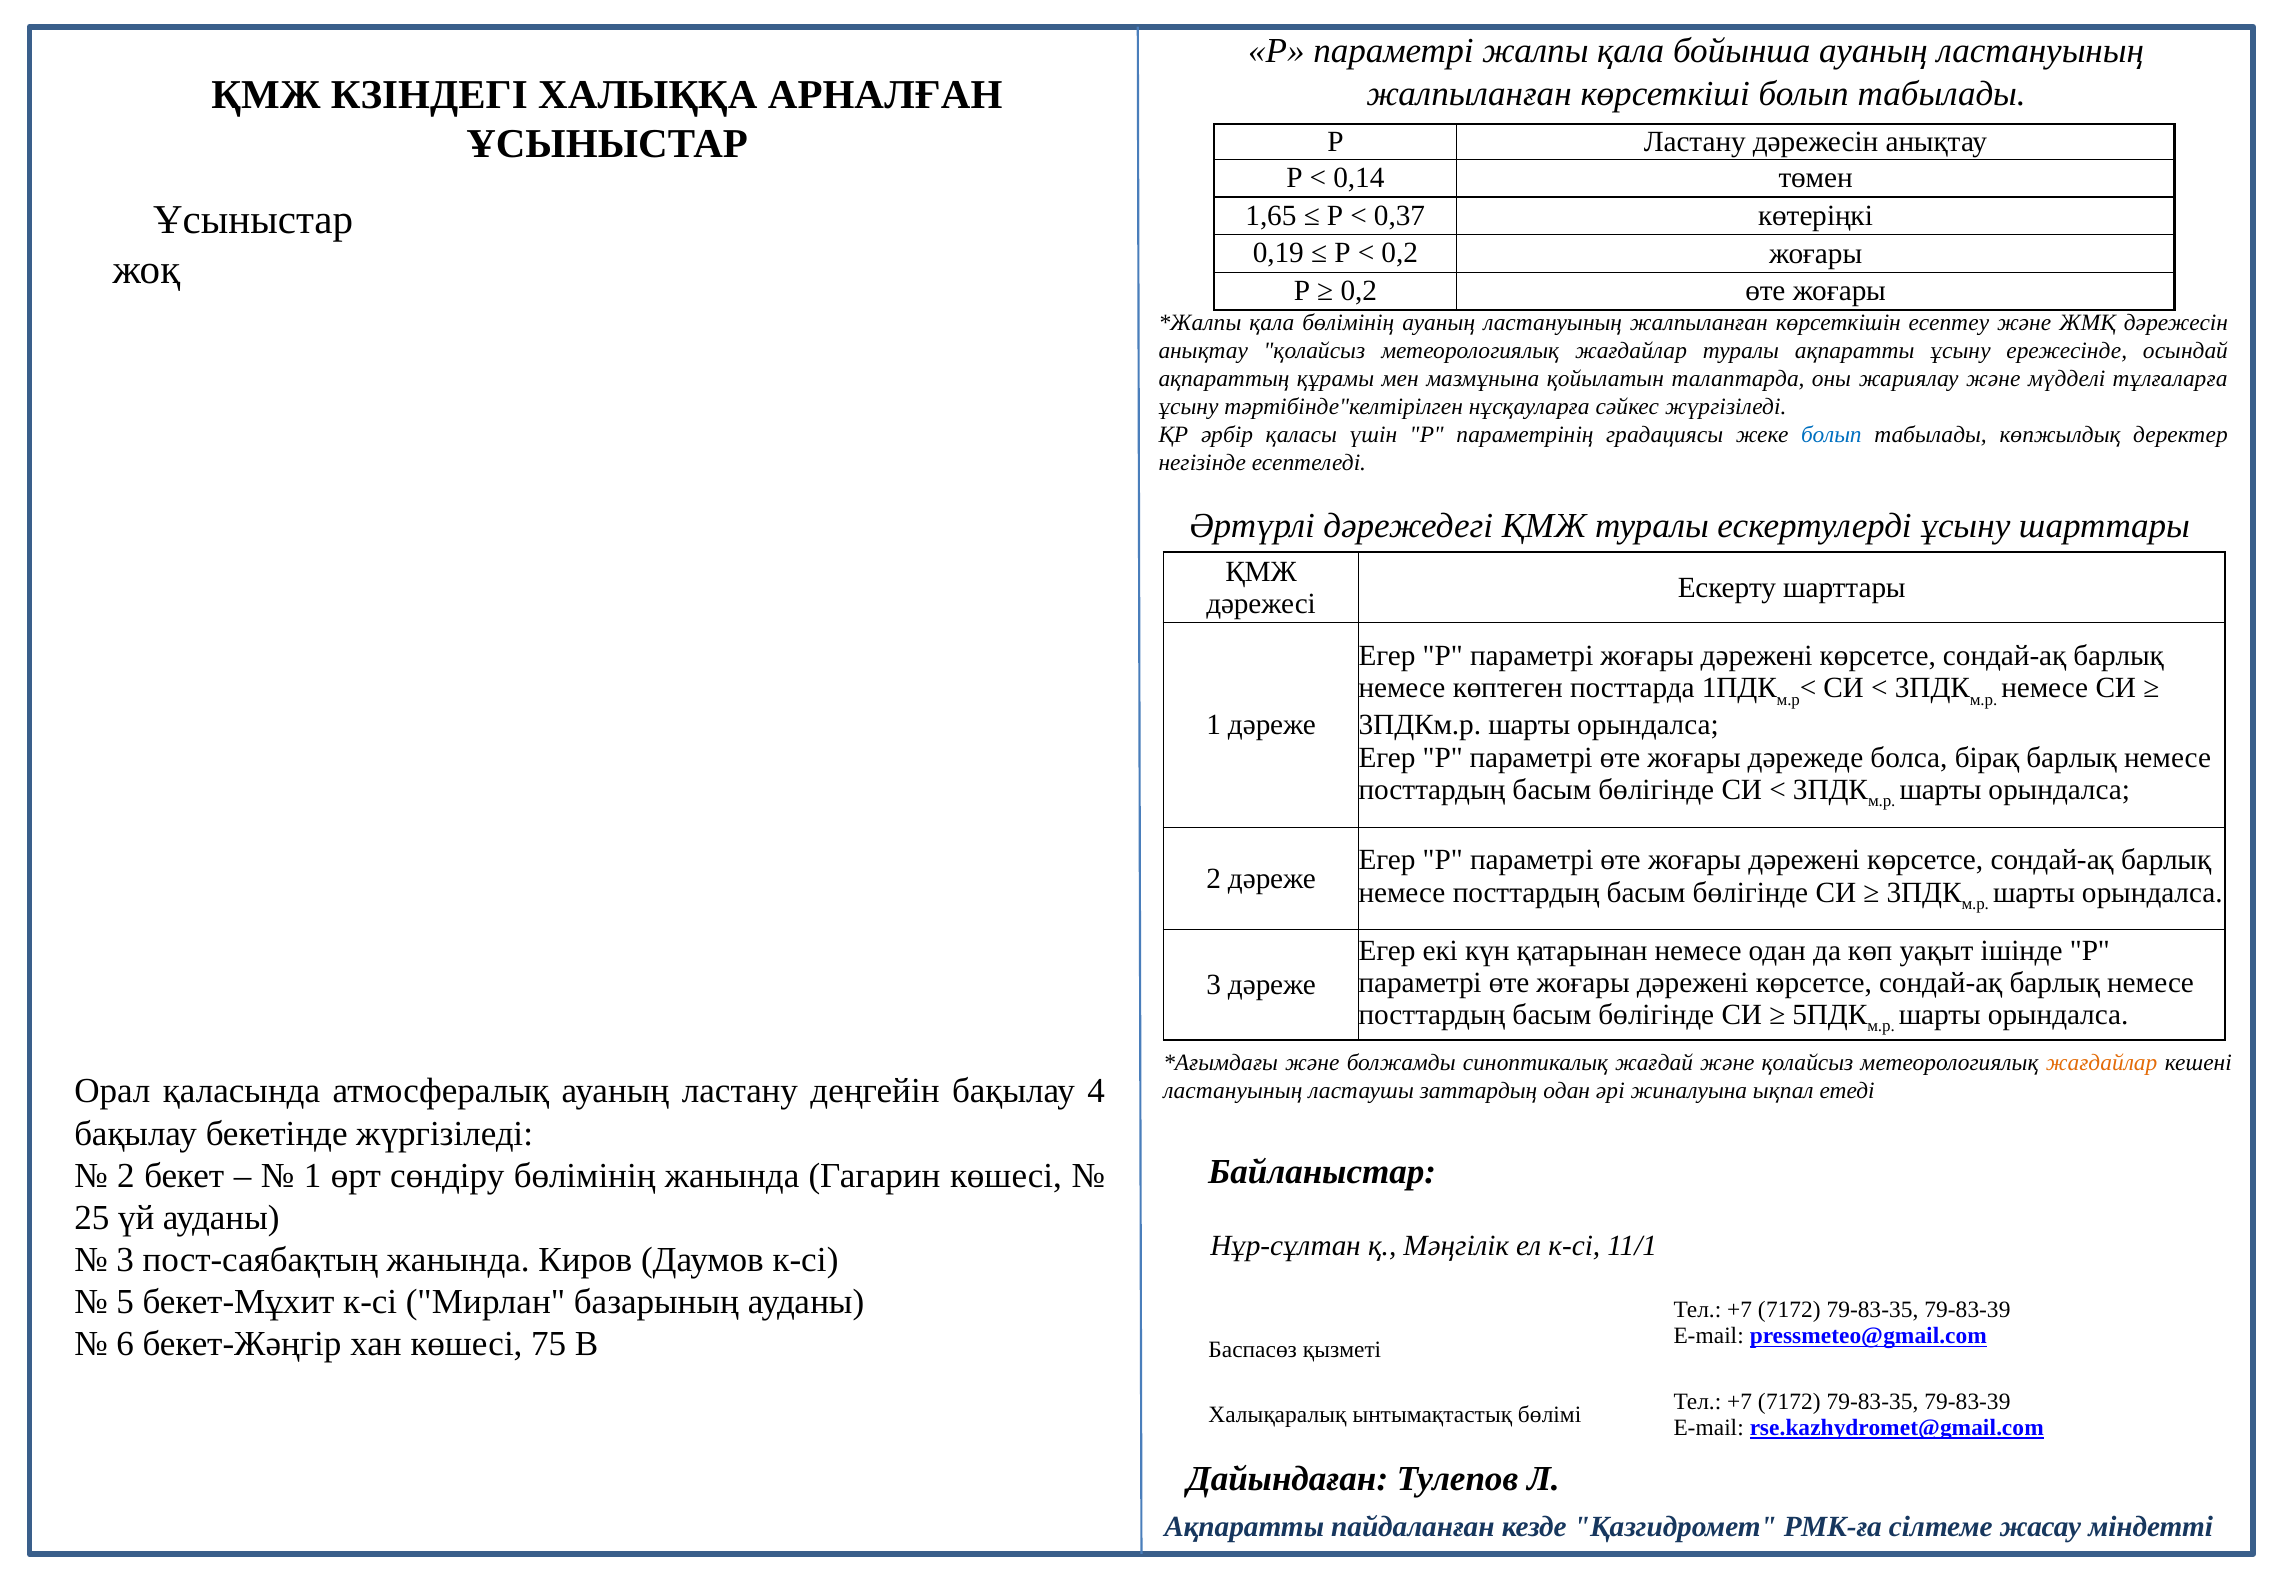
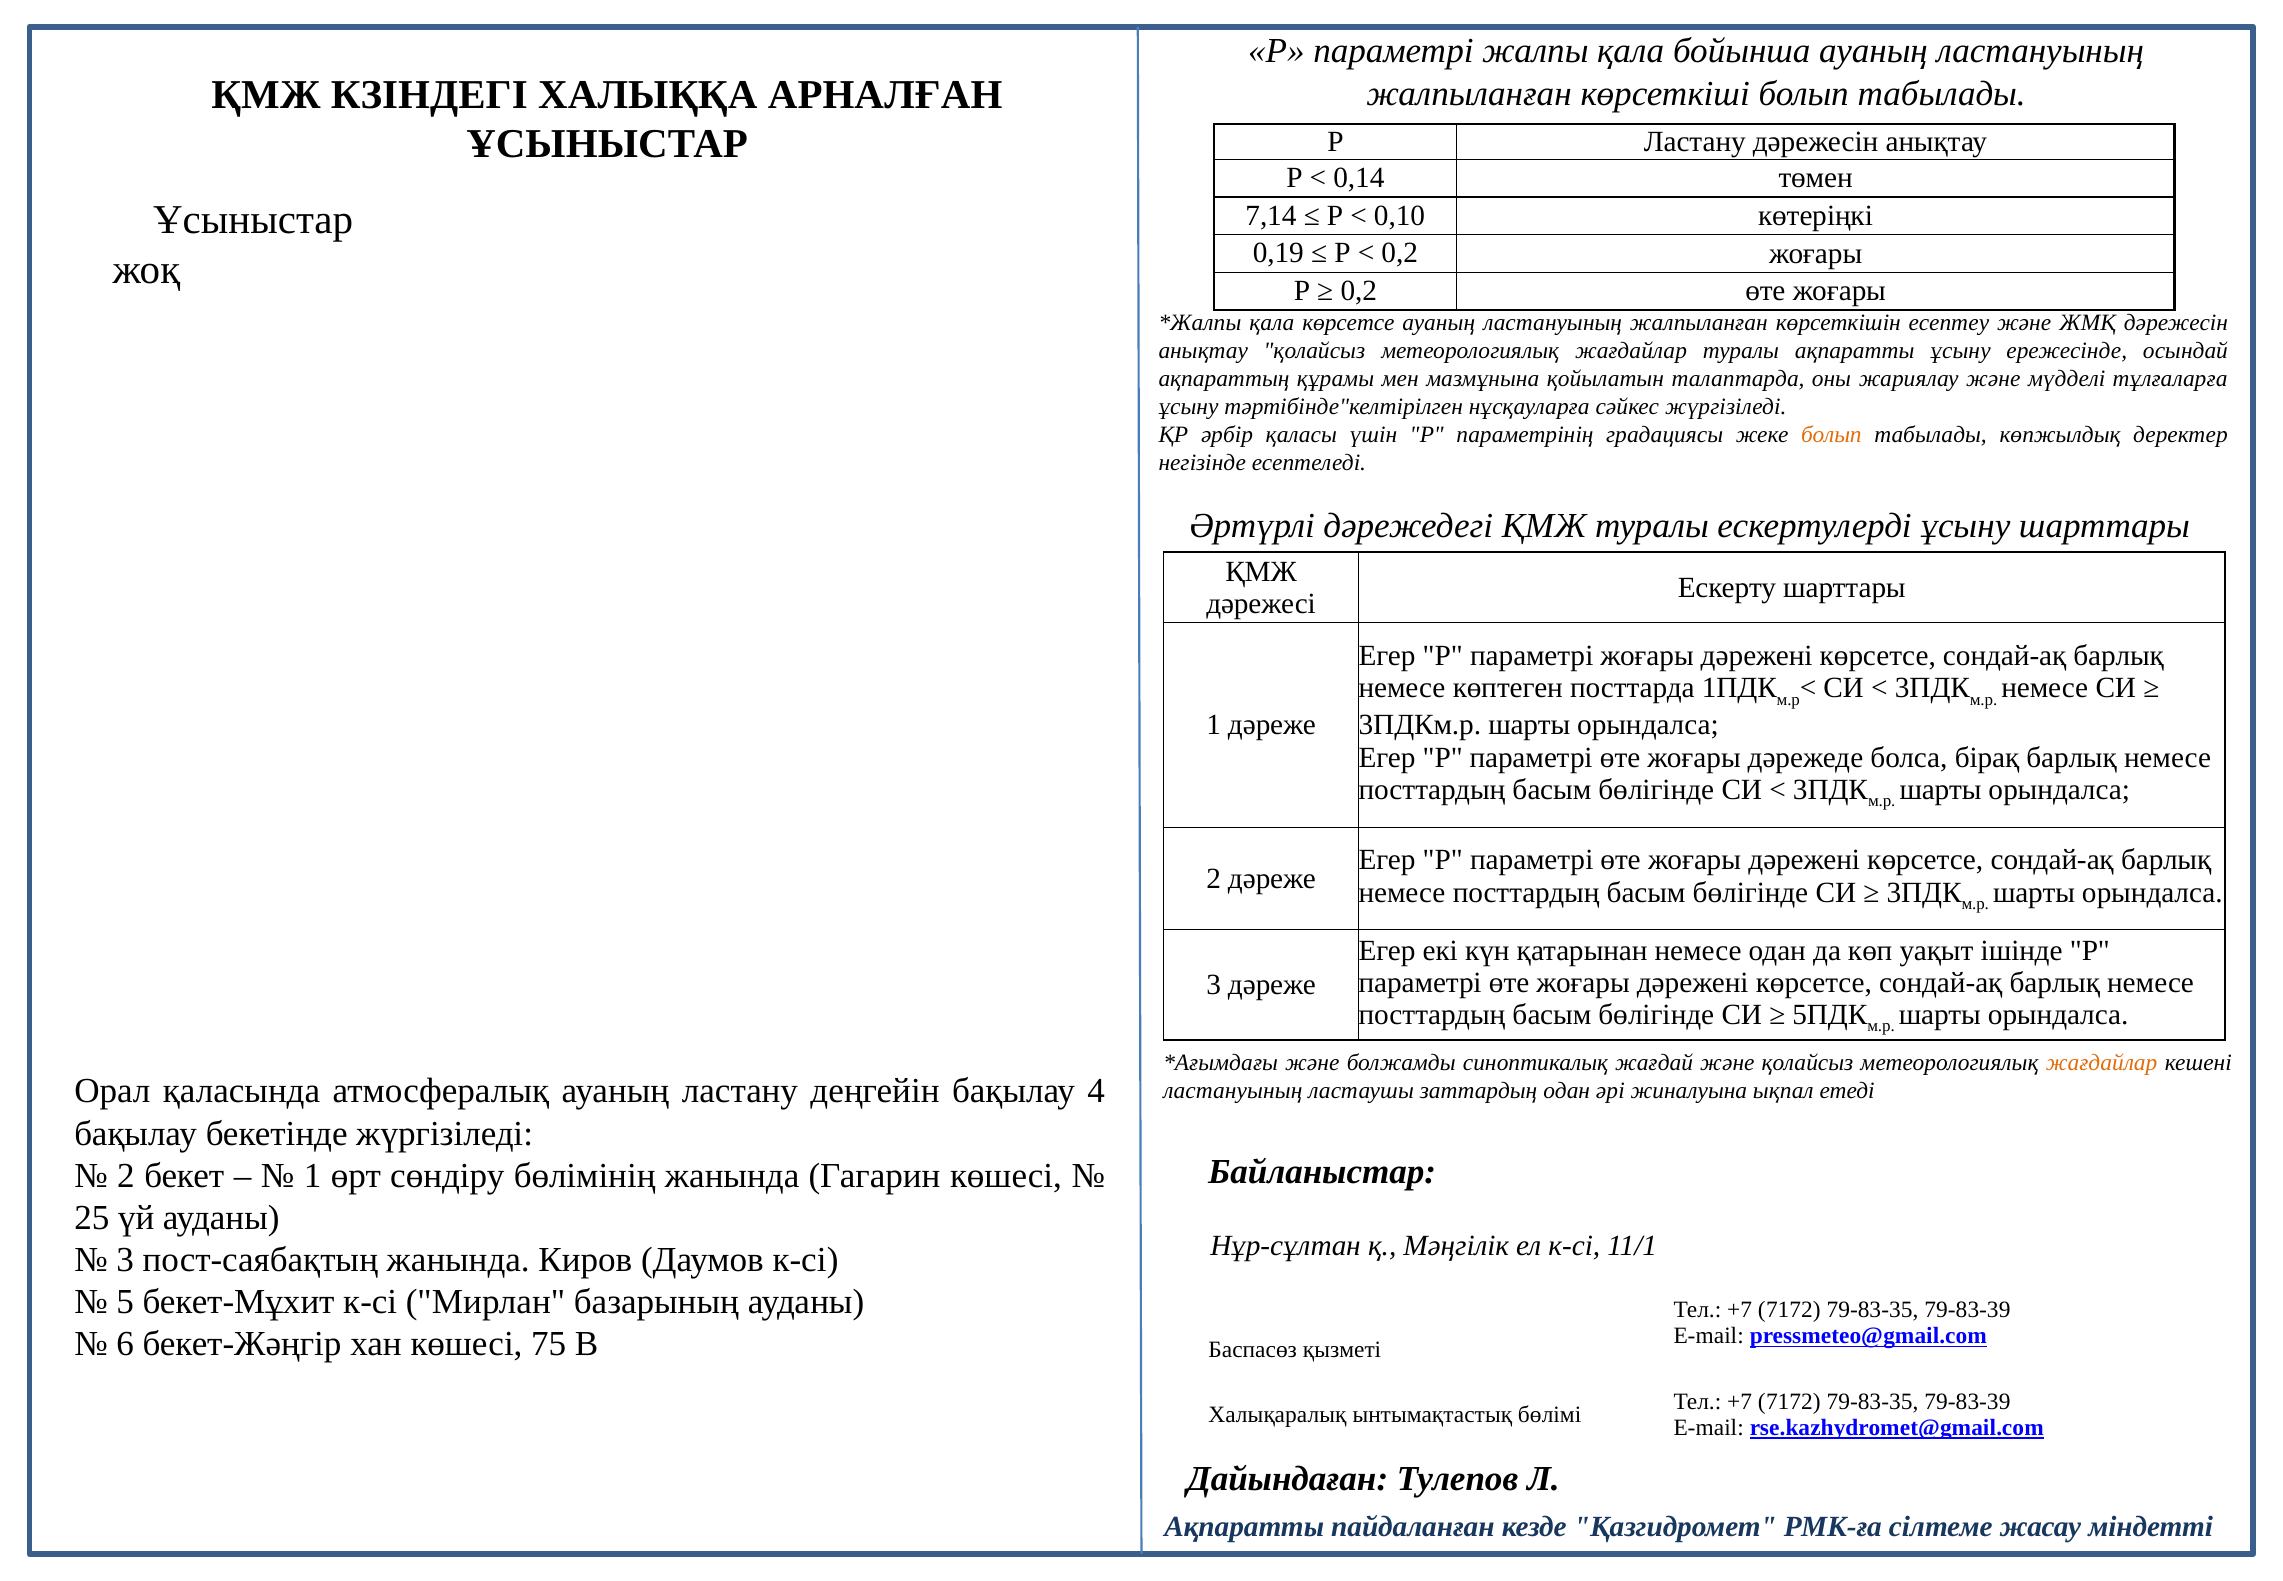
1,65: 1,65 -> 7,14
0,37: 0,37 -> 0,10
қала бөлімінің: бөлімінің -> көрсетсе
болып at (1831, 434) colour: blue -> orange
